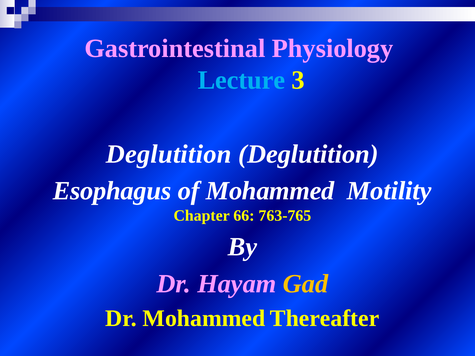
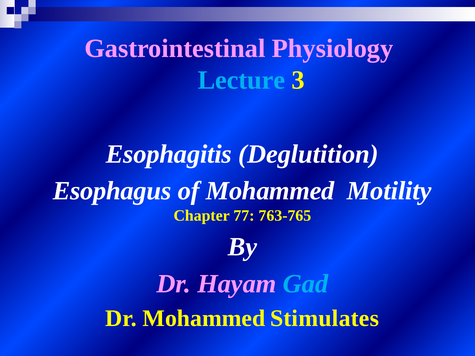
Deglutition at (169, 154): Deglutition -> Esophagitis
66: 66 -> 77
Gad colour: yellow -> light blue
Thereafter: Thereafter -> Stimulates
